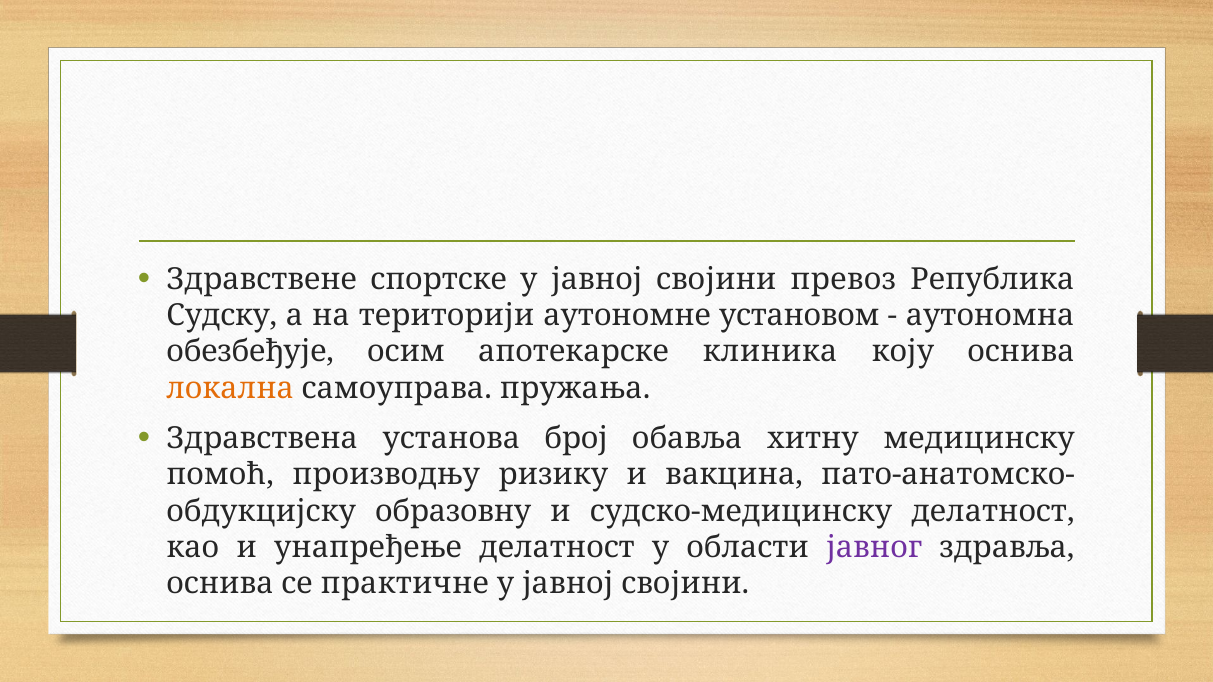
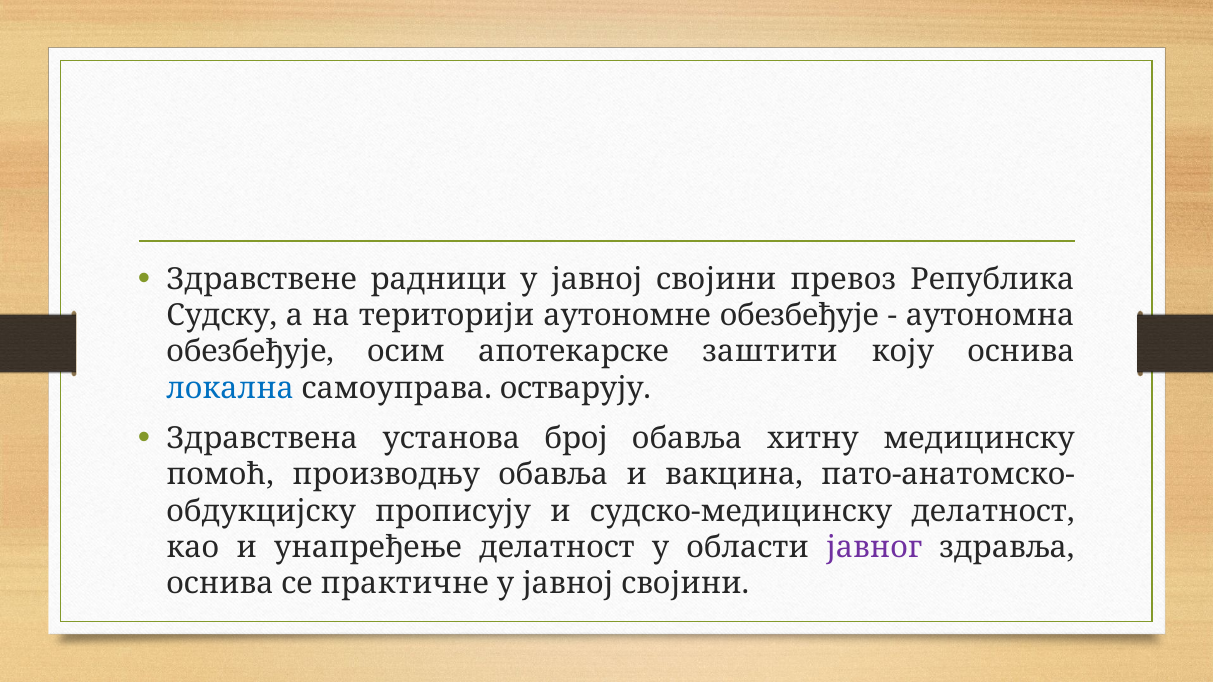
спортске: спортске -> радници
аутономне установом: установом -> обезбеђује
клиника: клиника -> заштити
локална colour: orange -> blue
пружања: пружања -> остварују
производњу ризику: ризику -> обавља
образовну: образовну -> прописују
